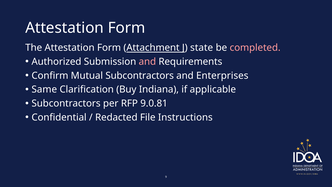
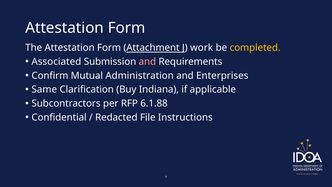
state: state -> work
completed colour: pink -> yellow
Authorized: Authorized -> Associated
Mutual Subcontractors: Subcontractors -> Administration
9.0.81: 9.0.81 -> 6.1.88
